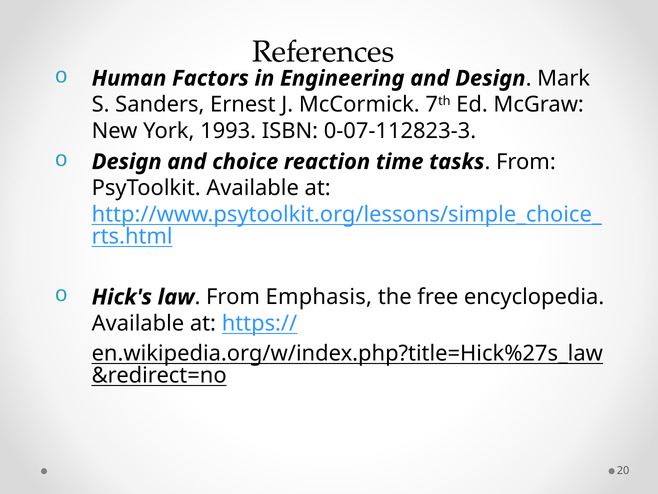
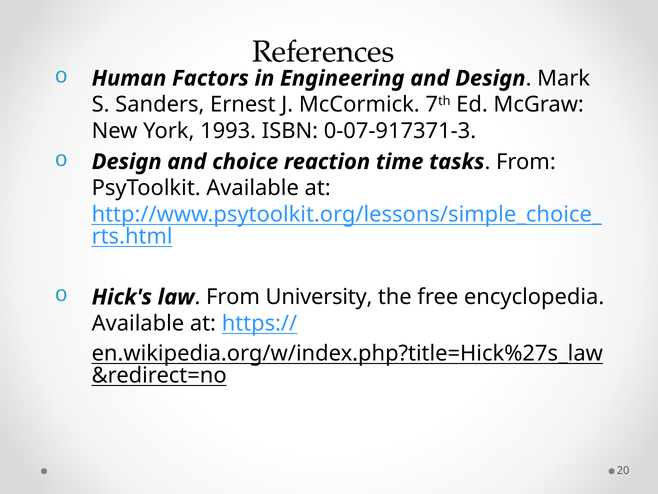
0-07-112823-3: 0-07-112823-3 -> 0-07-917371-3
Emphasis: Emphasis -> University
